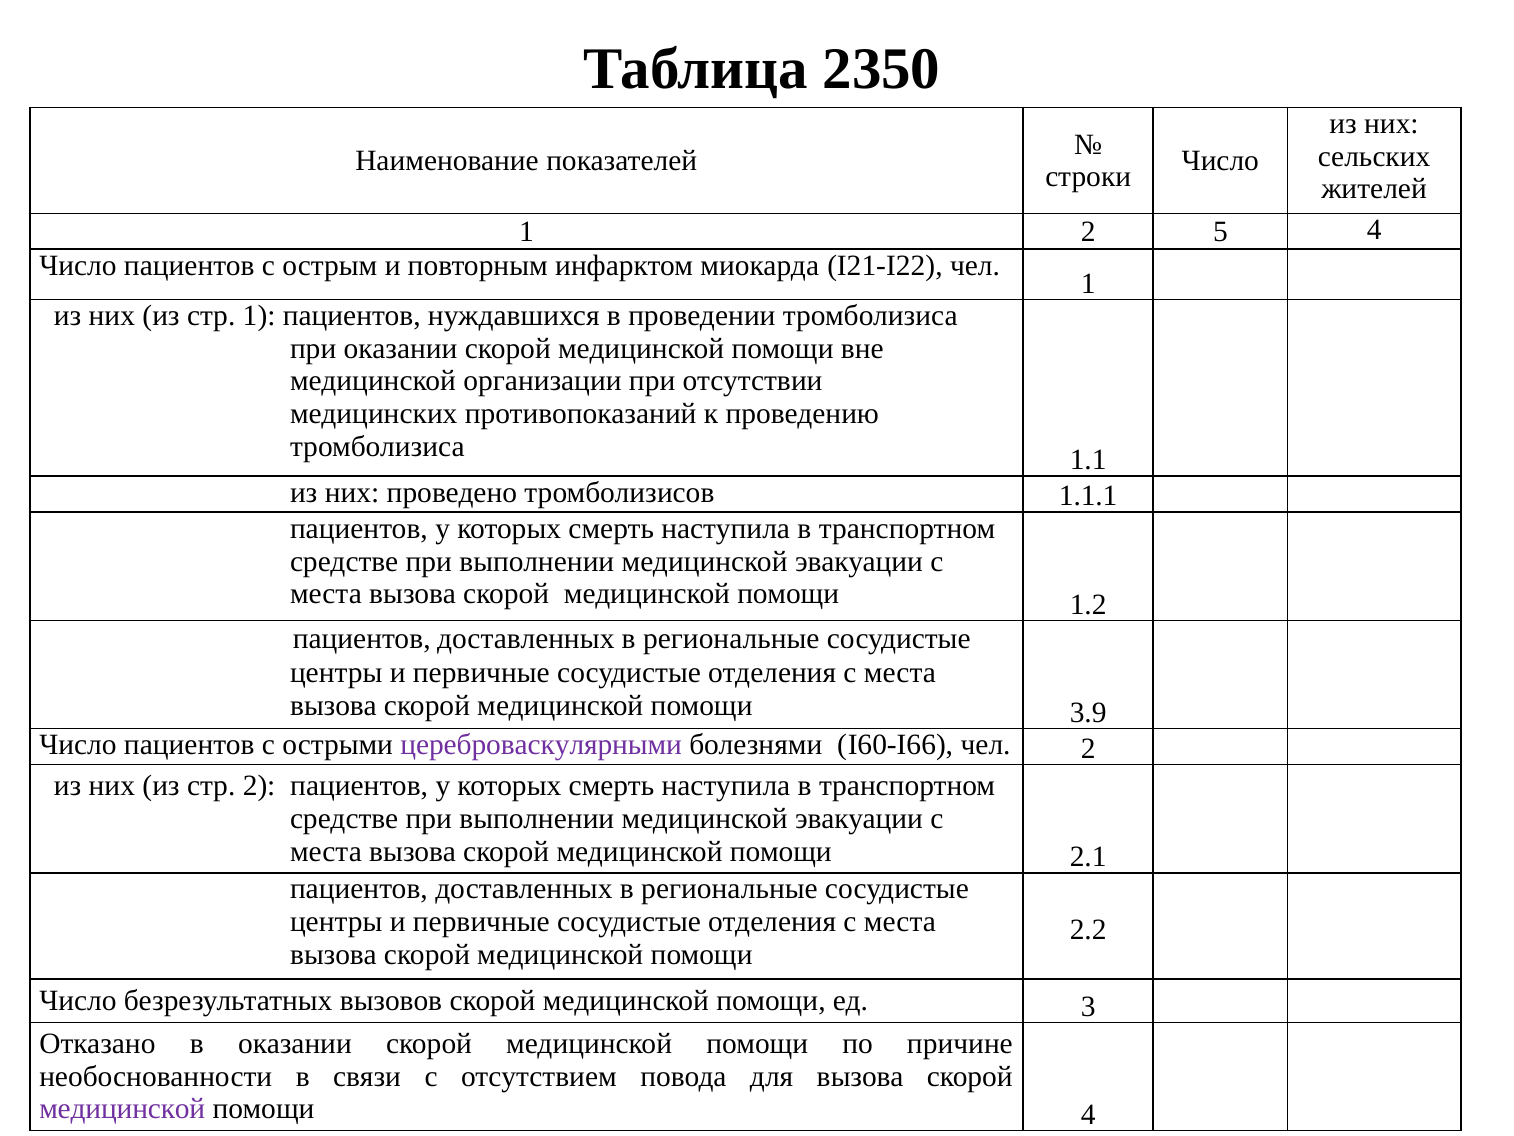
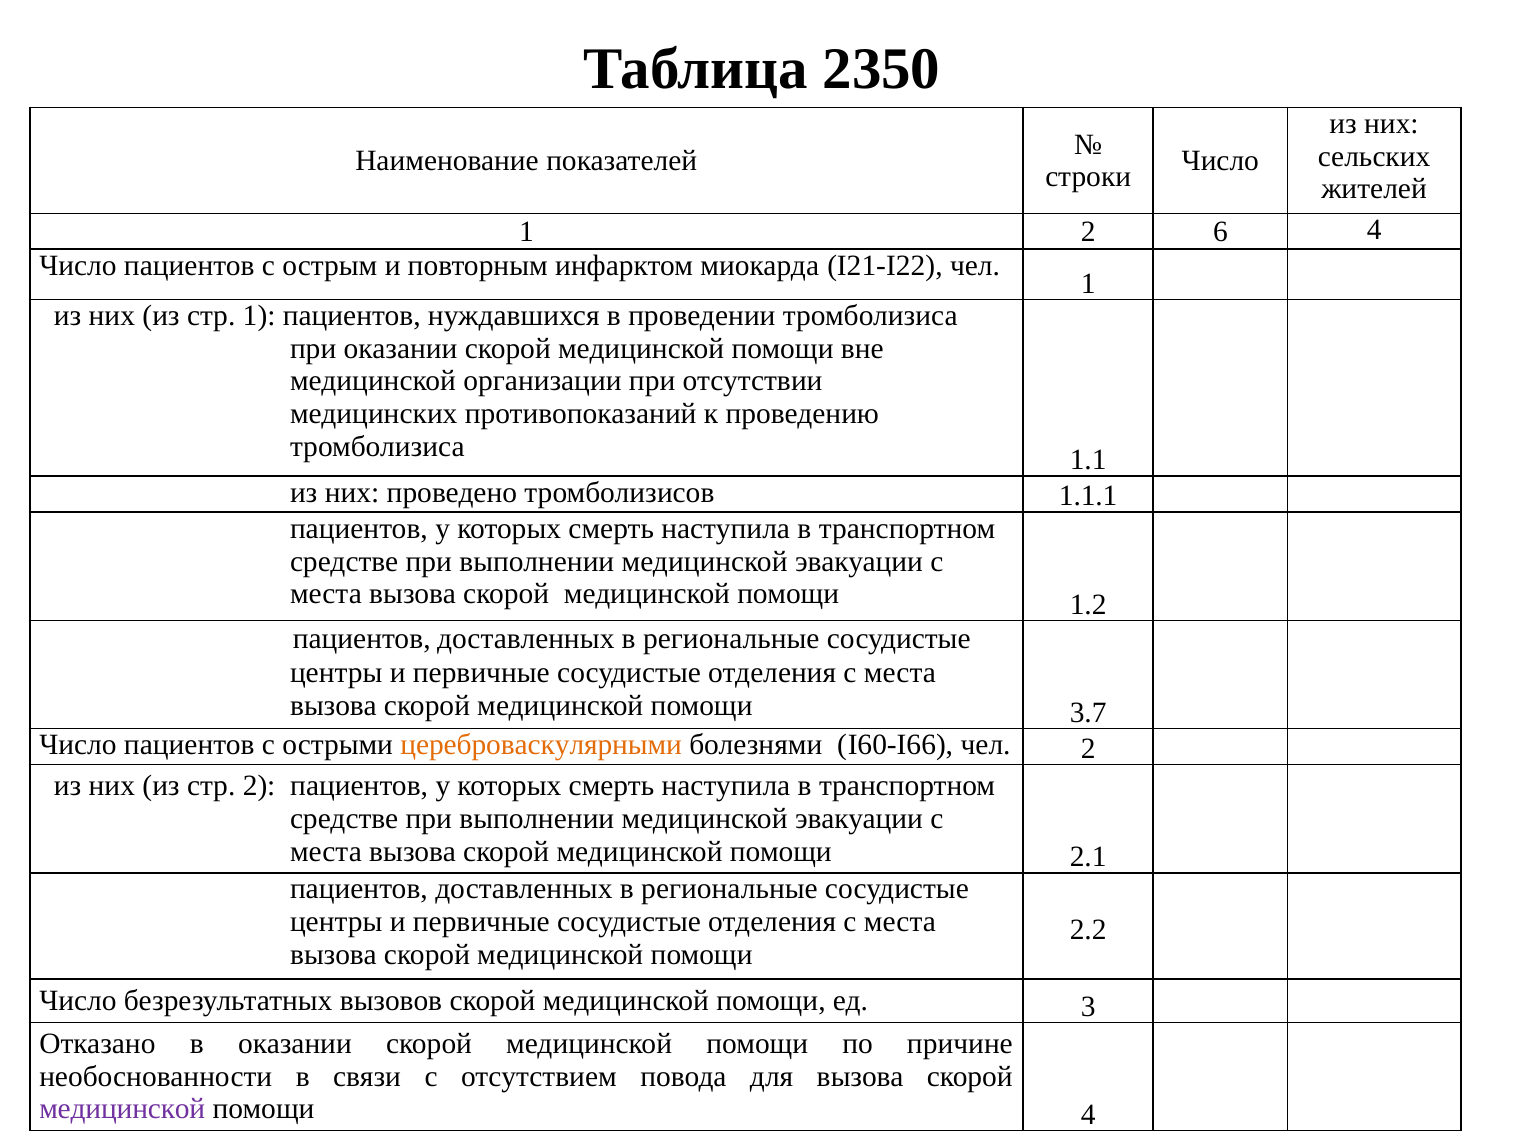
5: 5 -> 6
3.9: 3.9 -> 3.7
цереброваскулярными colour: purple -> orange
